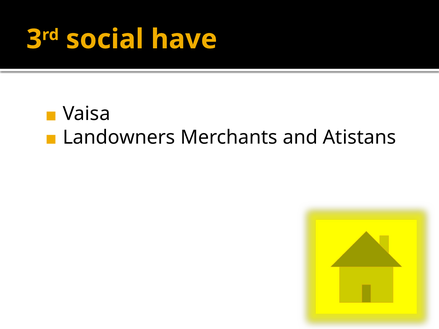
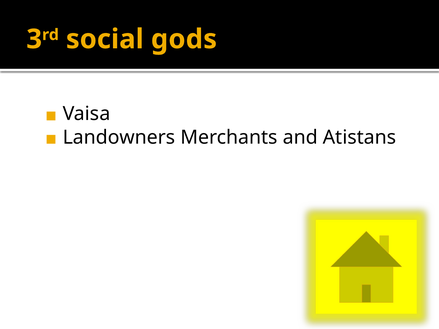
have: have -> gods
